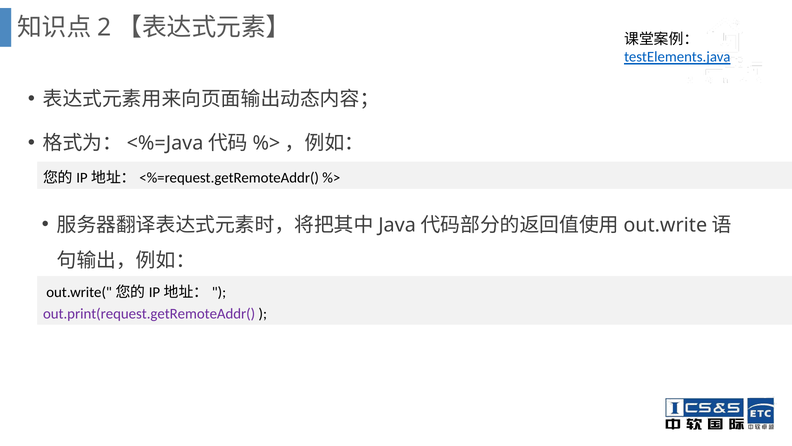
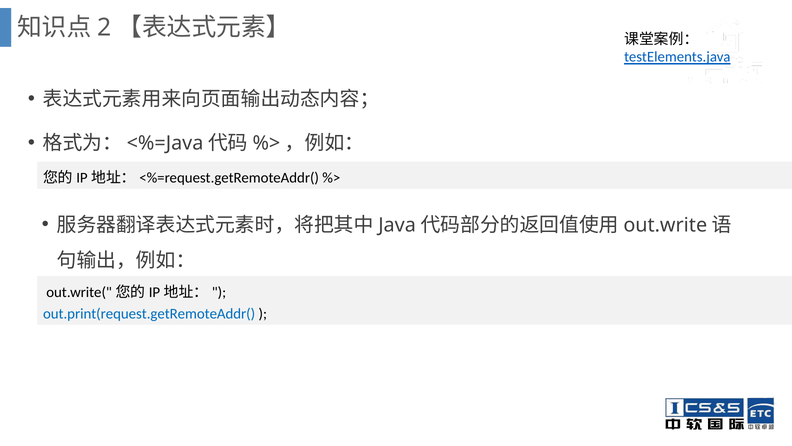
out.print(request.getRemoteAddr( colour: purple -> blue
